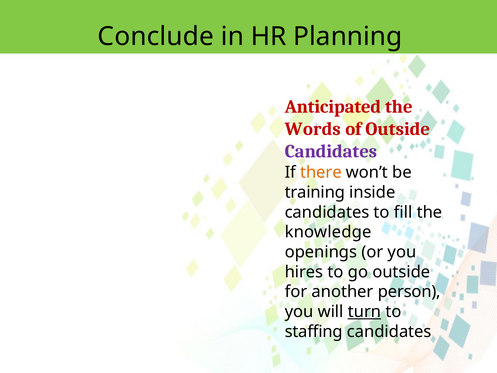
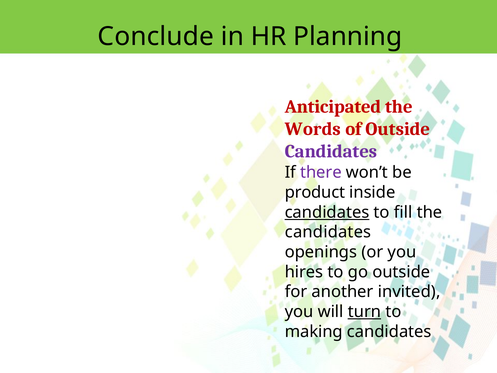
there colour: orange -> purple
training: training -> product
candidates at (327, 212) underline: none -> present
knowledge at (328, 232): knowledge -> candidates
person: person -> invited
staffing: staffing -> making
